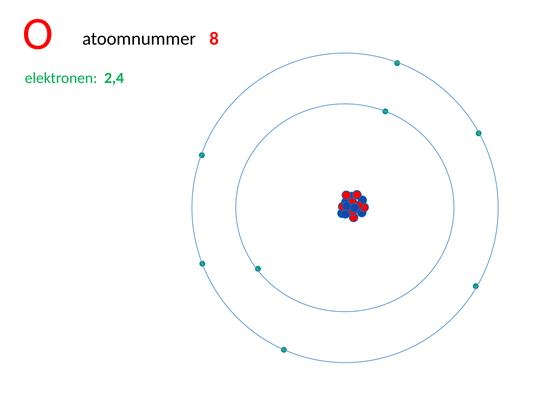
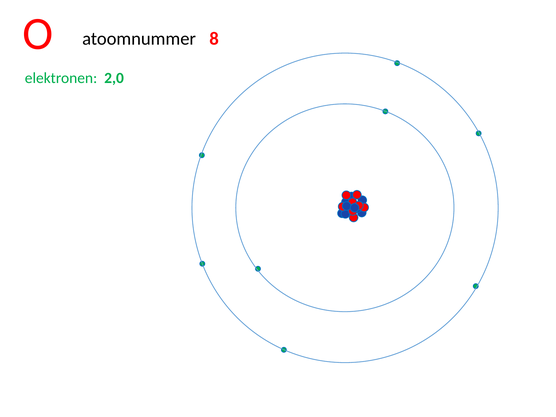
2,4: 2,4 -> 2,0
